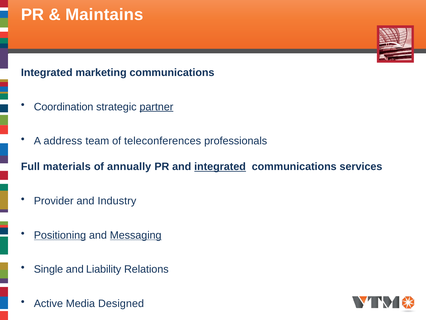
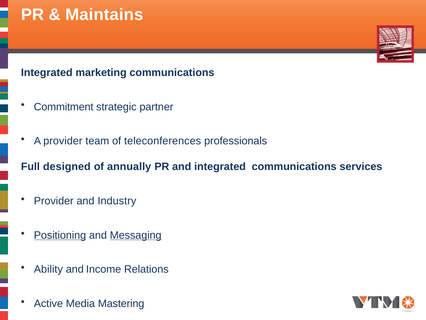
Coordination: Coordination -> Commitment
partner underline: present -> none
A address: address -> provider
materials: materials -> designed
integrated at (220, 167) underline: present -> none
Single: Single -> Ability
Liability: Liability -> Income
Designed: Designed -> Mastering
